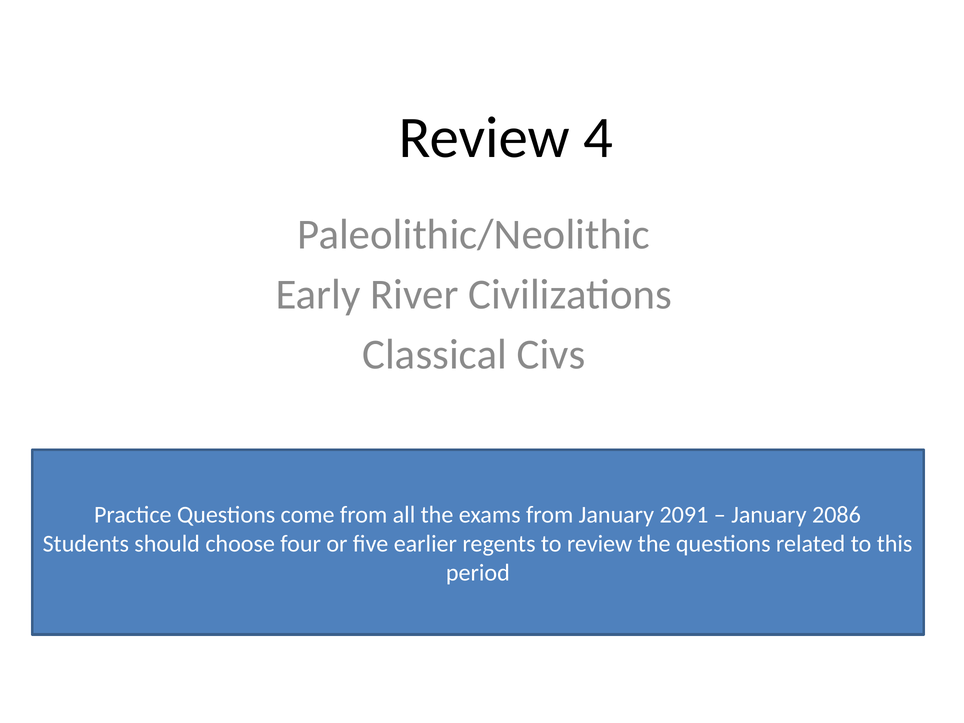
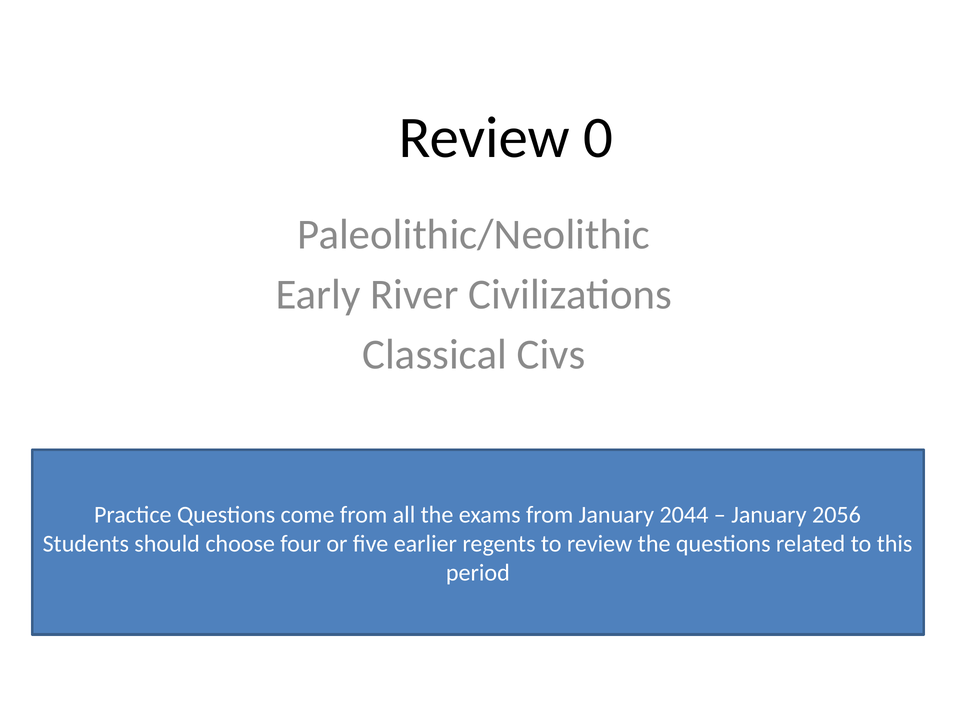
4: 4 -> 0
2091: 2091 -> 2044
2086: 2086 -> 2056
